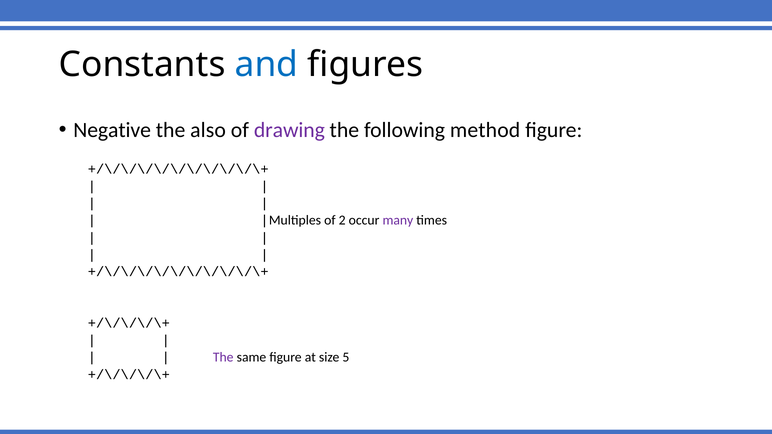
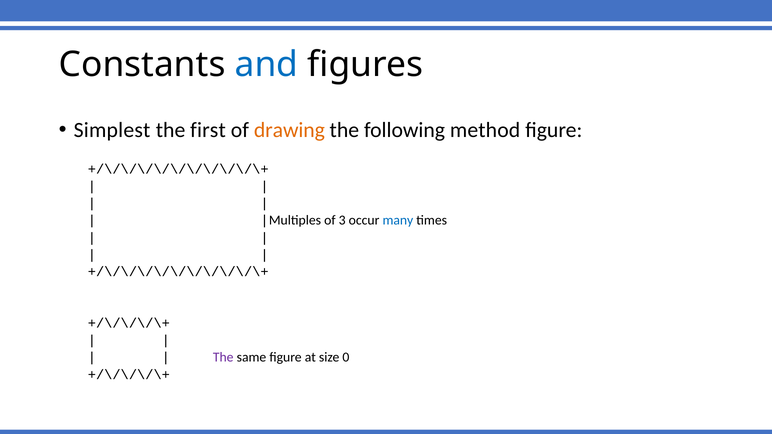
Negative: Negative -> Simplest
also: also -> first
drawing colour: purple -> orange
2: 2 -> 3
many colour: purple -> blue
5: 5 -> 0
